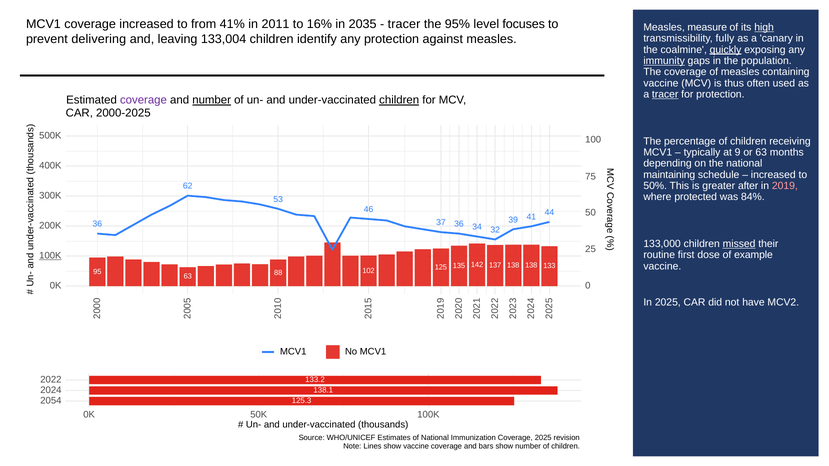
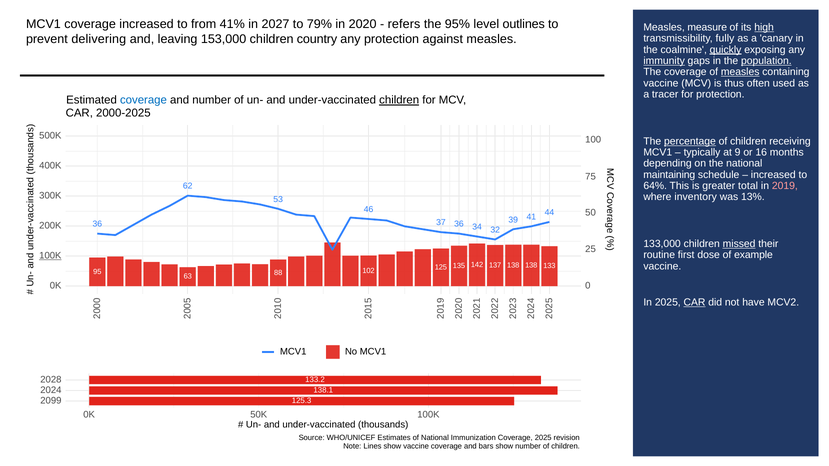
2011: 2011 -> 2027
16%: 16% -> 79%
2035: 2035 -> 2020
tracer at (404, 24): tracer -> refers
focuses: focuses -> outlines
133,004: 133,004 -> 153,000
identify: identify -> country
population underline: none -> present
measles at (740, 72) underline: none -> present
tracer at (665, 94) underline: present -> none
coverage at (143, 100) colour: purple -> blue
number at (212, 100) underline: present -> none
percentage underline: none -> present
or 63: 63 -> 16
50%: 50% -> 64%
after: after -> total
protected: protected -> inventory
84%: 84% -> 13%
CAR at (695, 302) underline: none -> present
2022: 2022 -> 2028
2054: 2054 -> 2099
